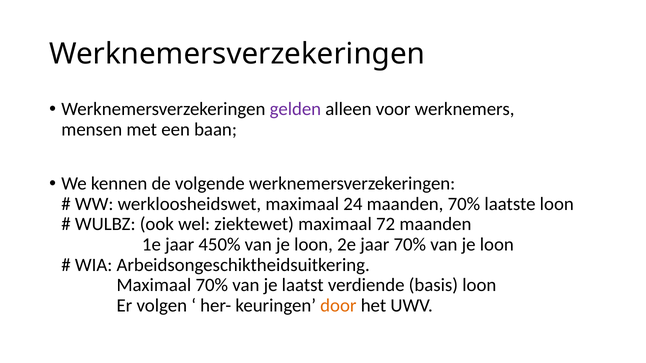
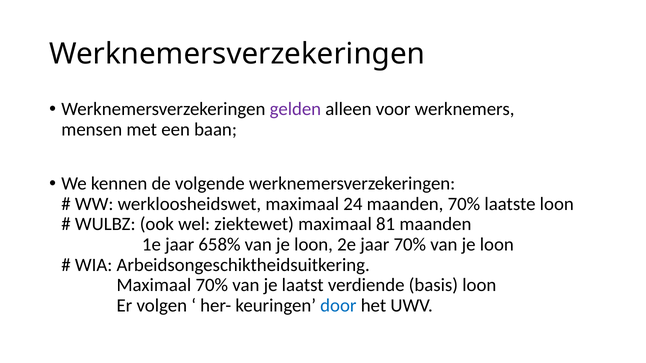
72: 72 -> 81
450%: 450% -> 658%
door colour: orange -> blue
